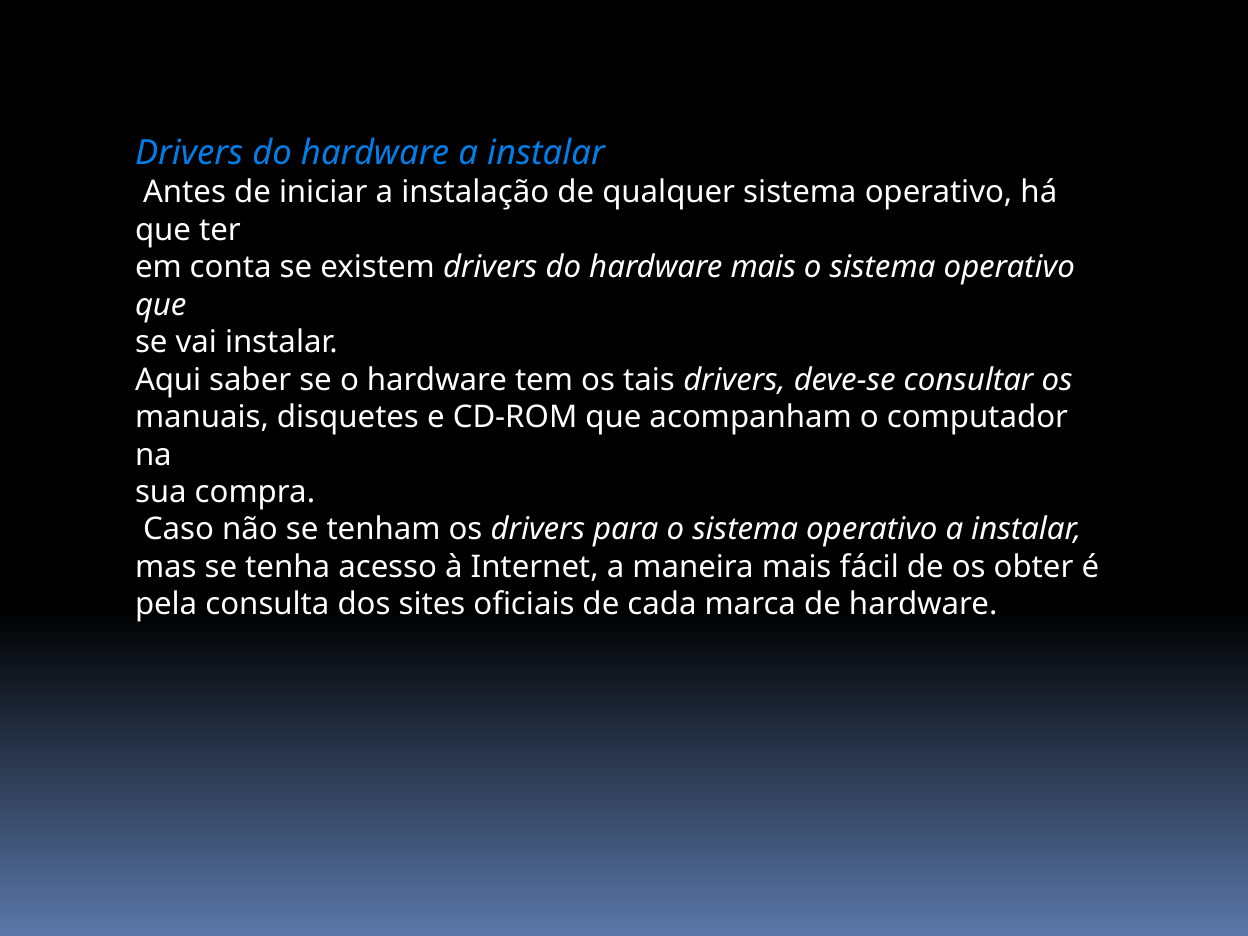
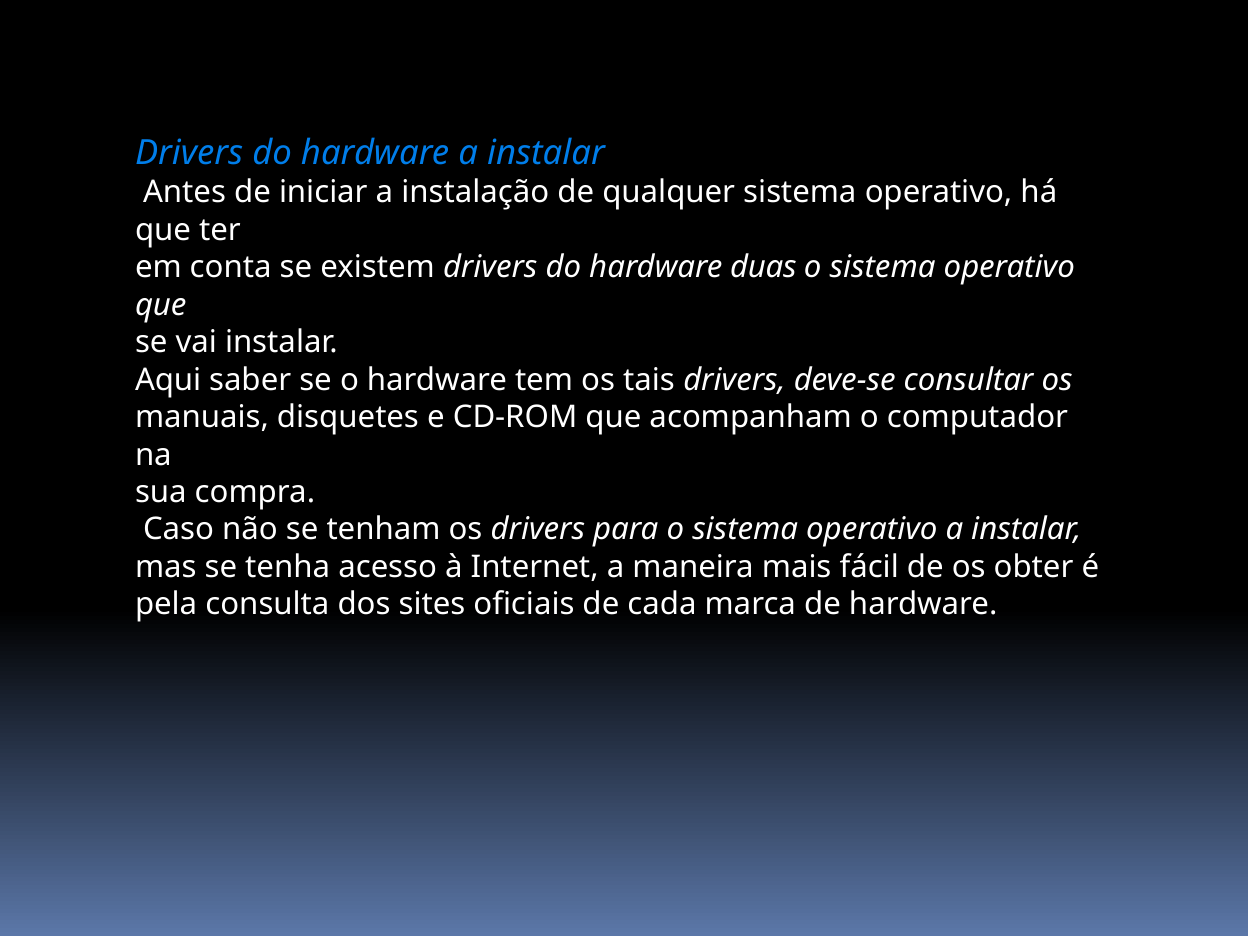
hardware mais: mais -> duas
